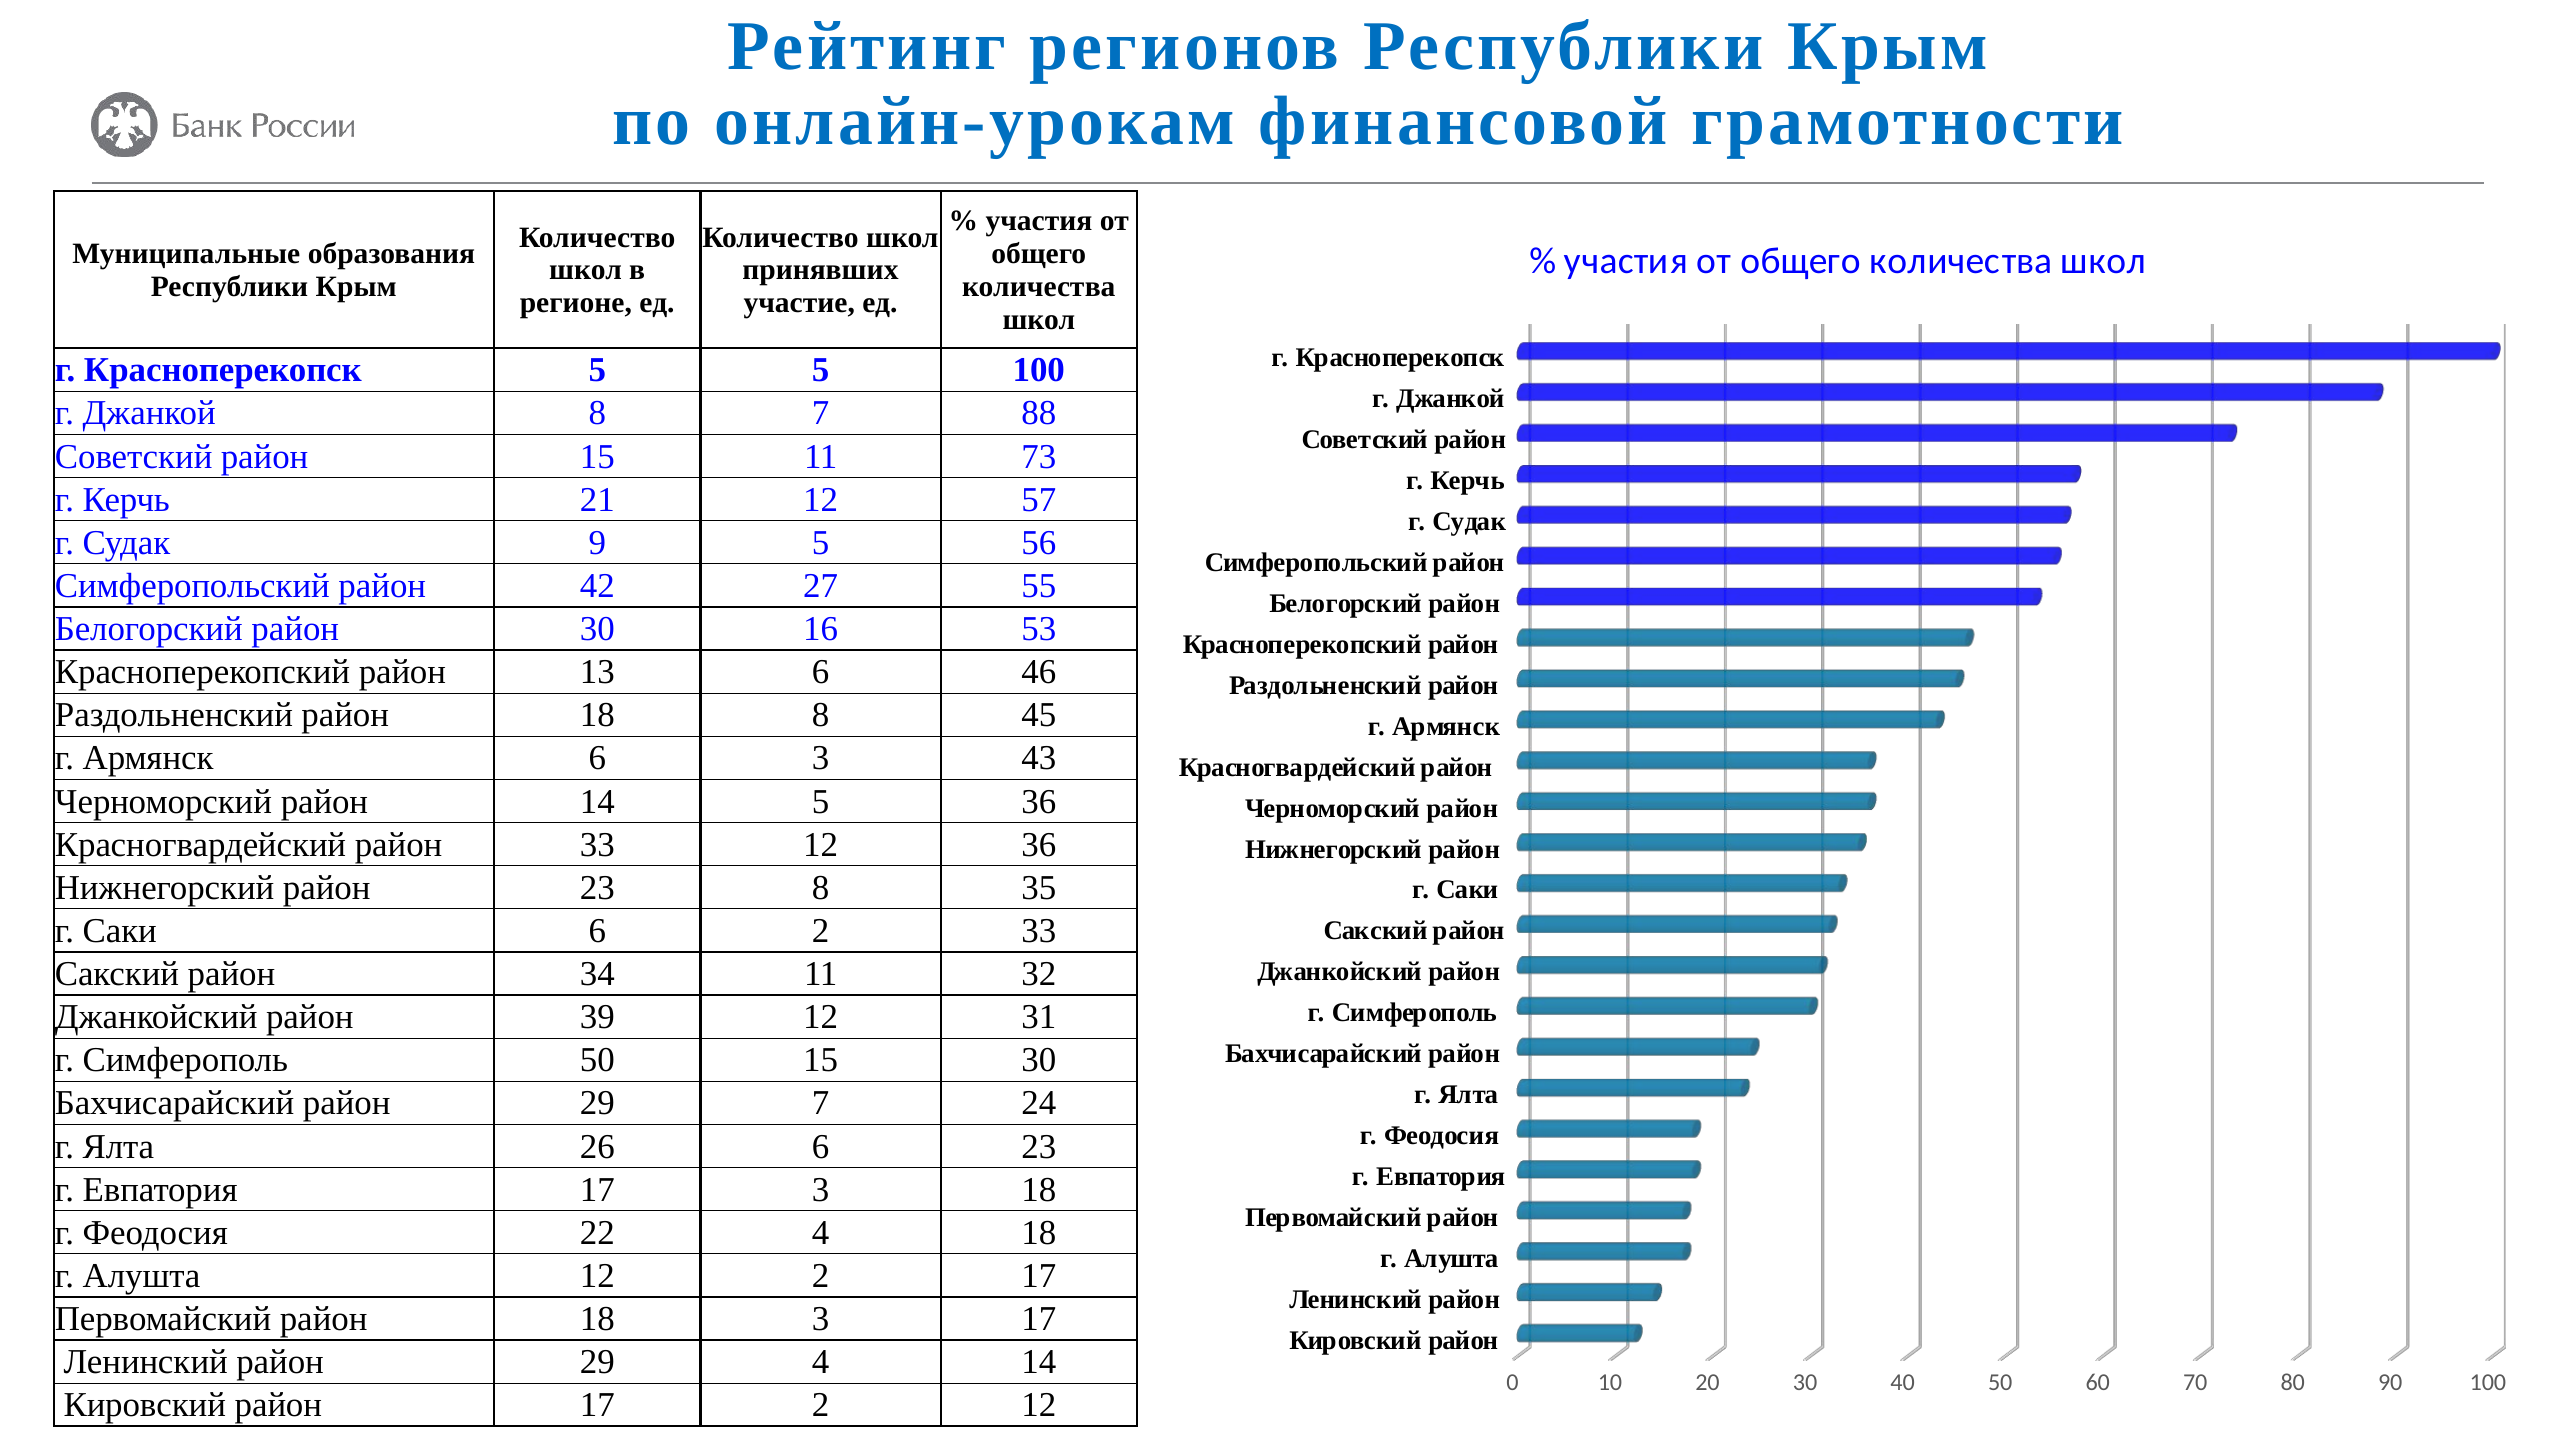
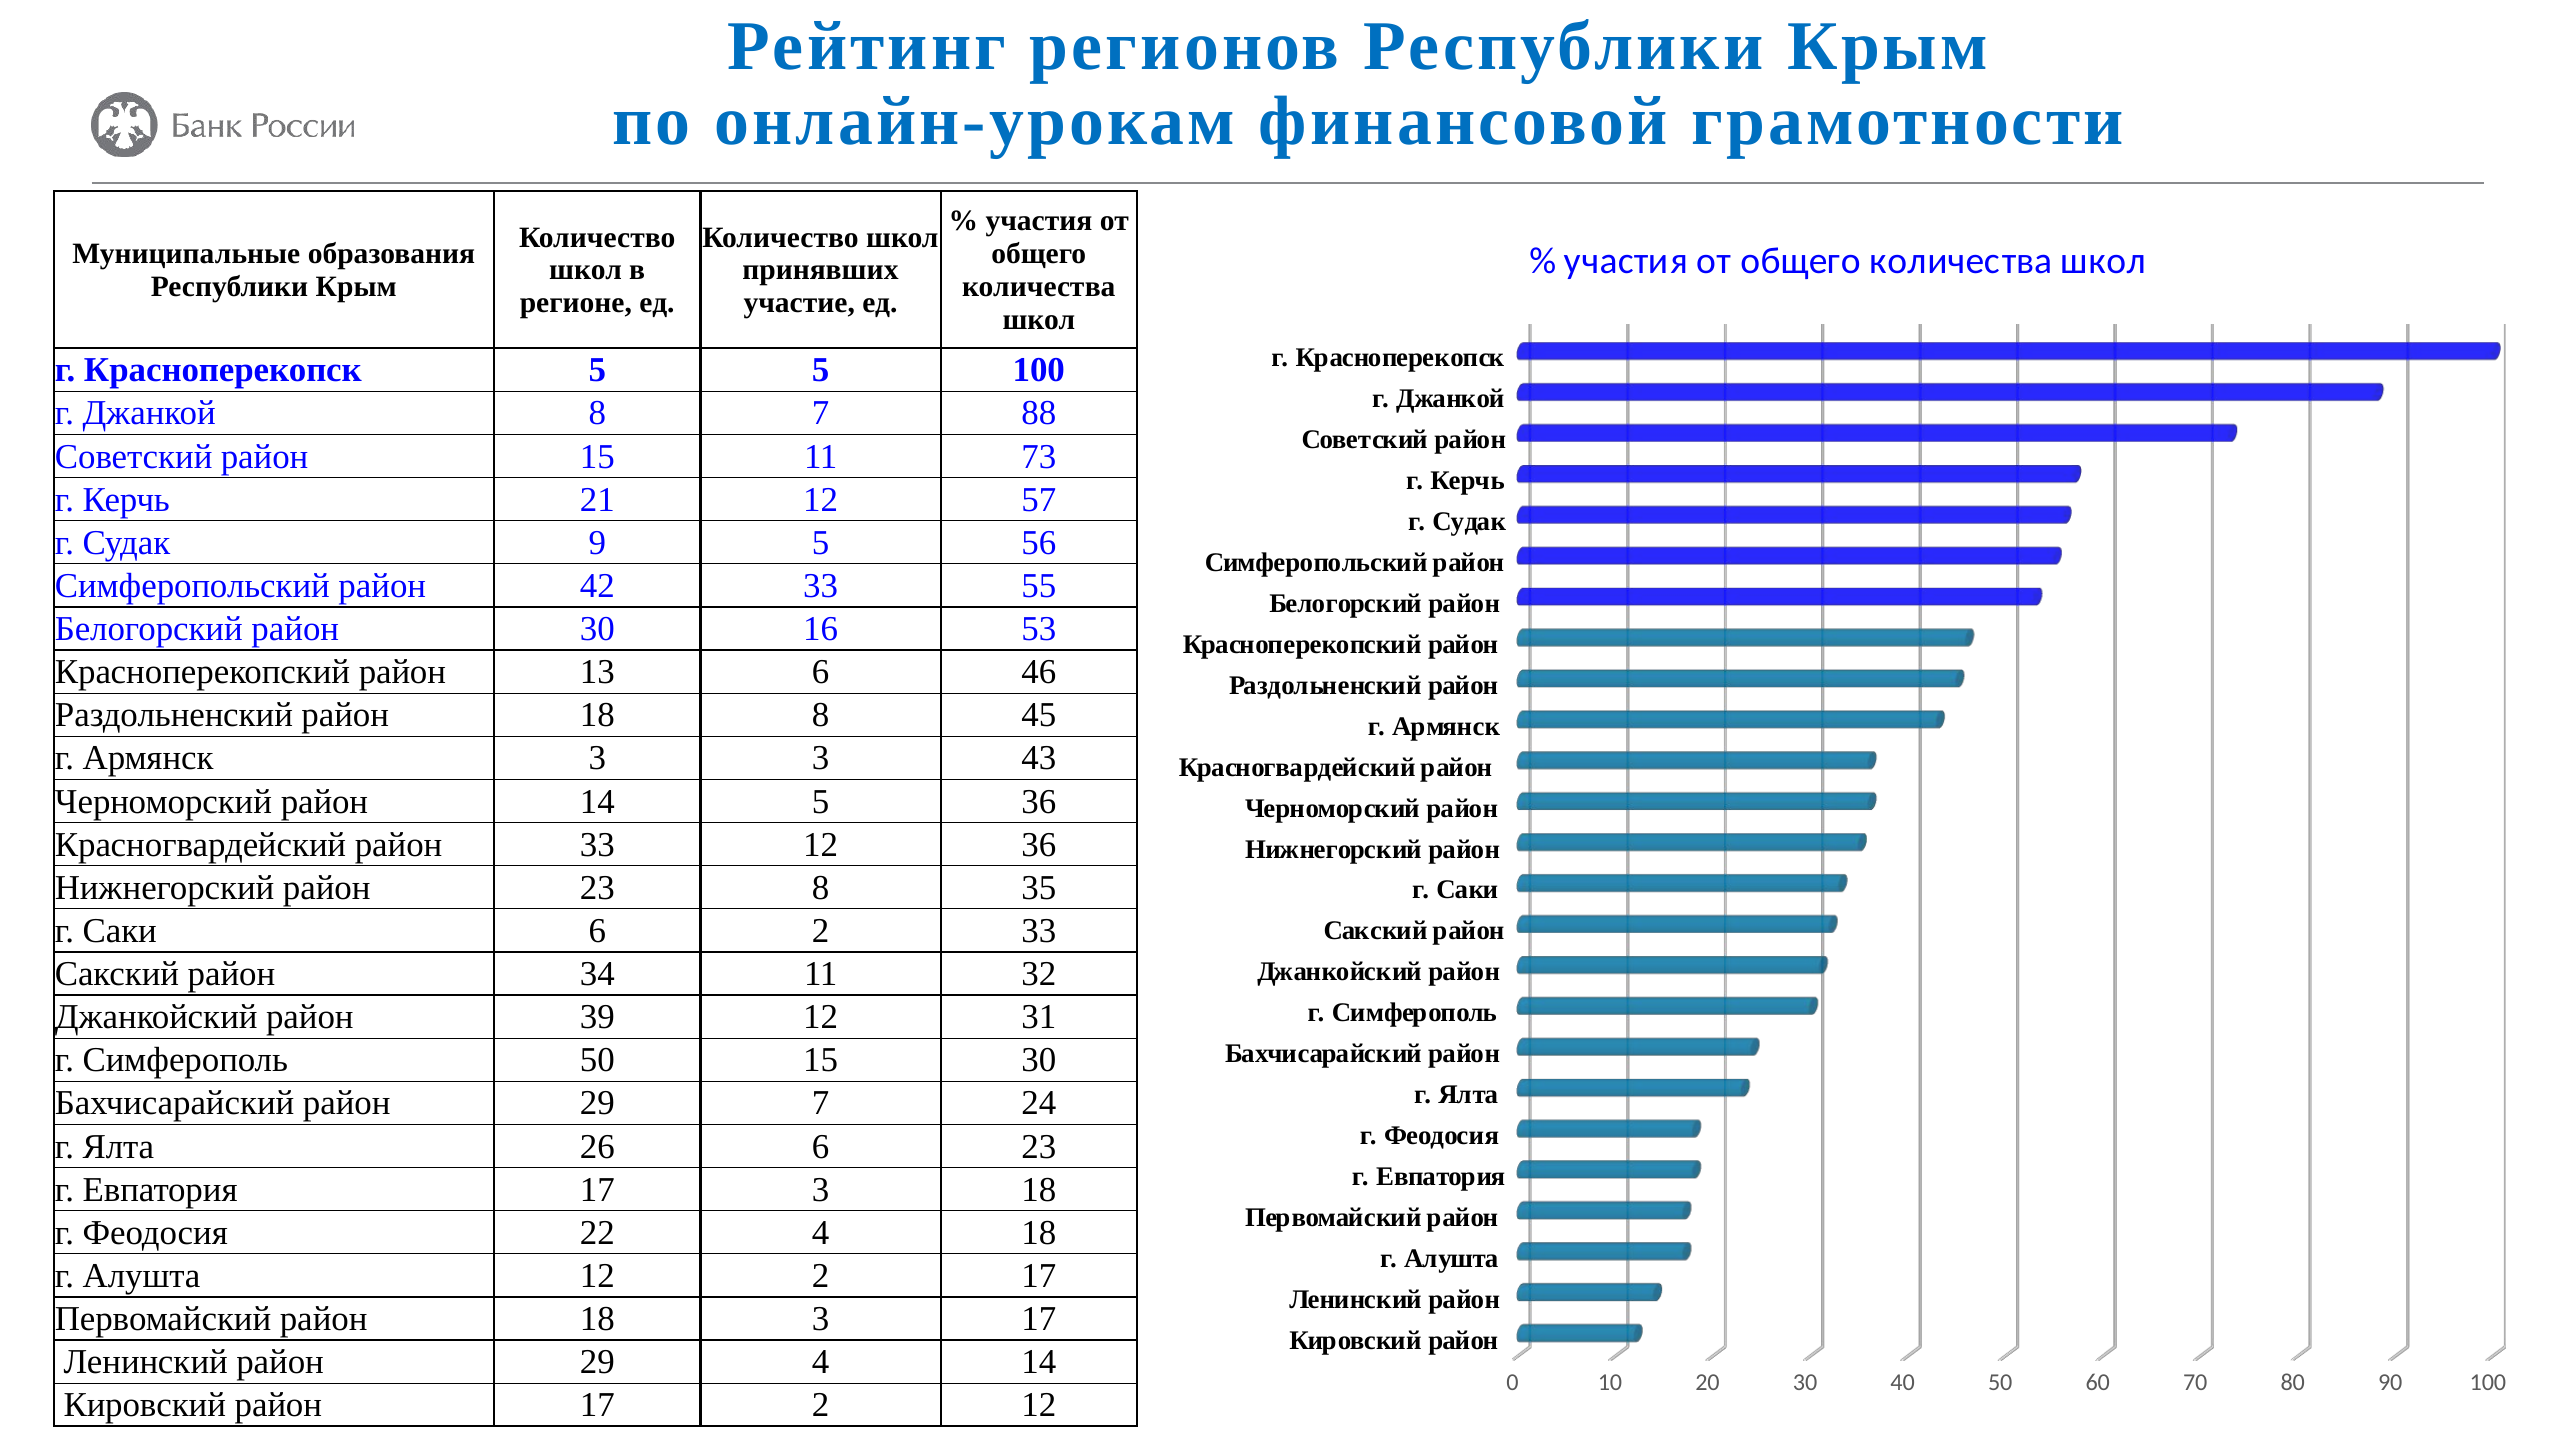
42 27: 27 -> 33
Армянск 6: 6 -> 3
